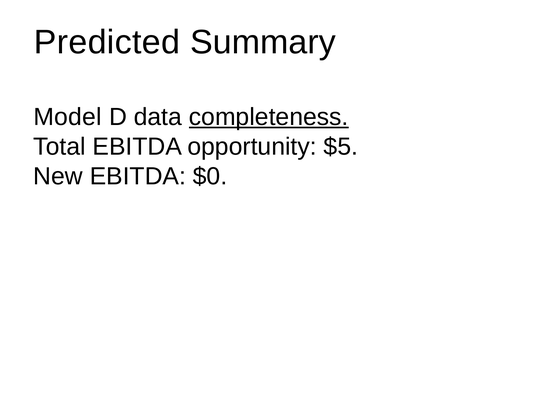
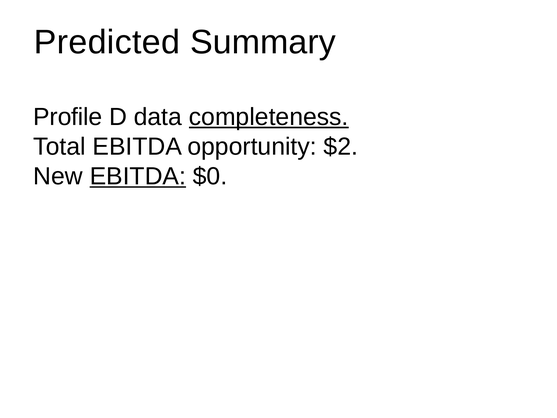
Model: Model -> Profile
$5: $5 -> $2
EBITDA at (138, 176) underline: none -> present
